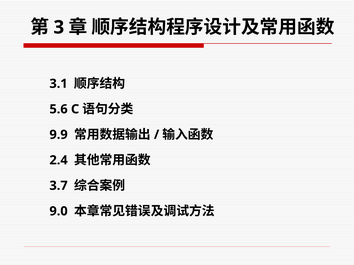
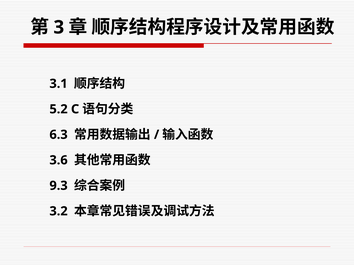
5.6: 5.6 -> 5.2
9.9: 9.9 -> 6.3
2.4: 2.4 -> 3.6
3.7: 3.7 -> 9.3
9.0: 9.0 -> 3.2
